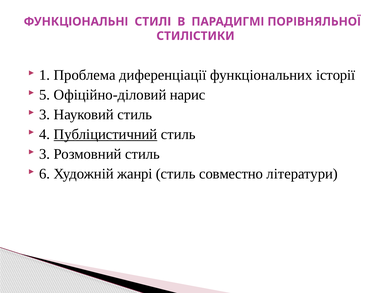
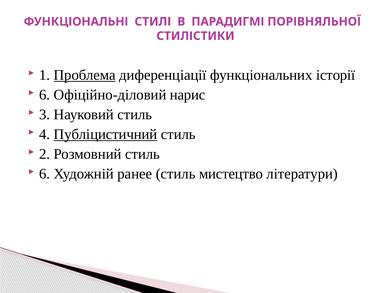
Проблема underline: none -> present
5 at (45, 95): 5 -> 6
3 at (45, 154): 3 -> 2
жанрі: жанрі -> ранее
совместно: совместно -> мистецтво
